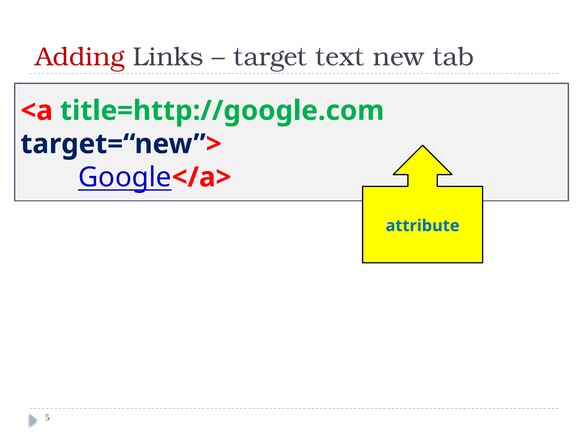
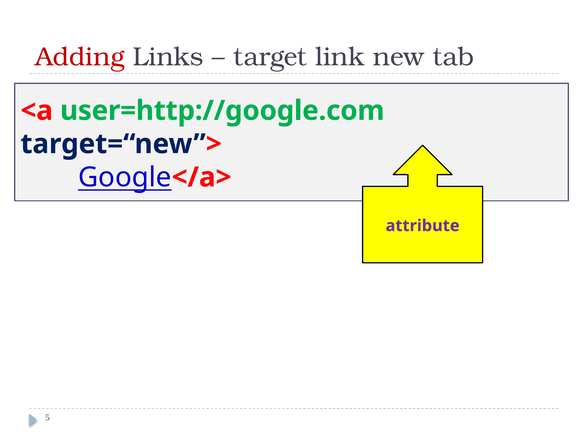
text: text -> link
title=http://google.com: title=http://google.com -> user=http://google.com
attribute colour: blue -> purple
